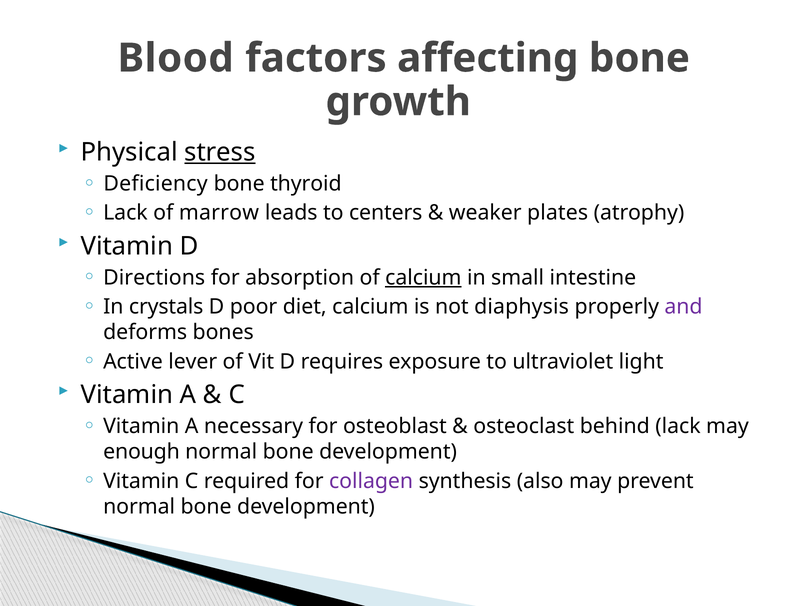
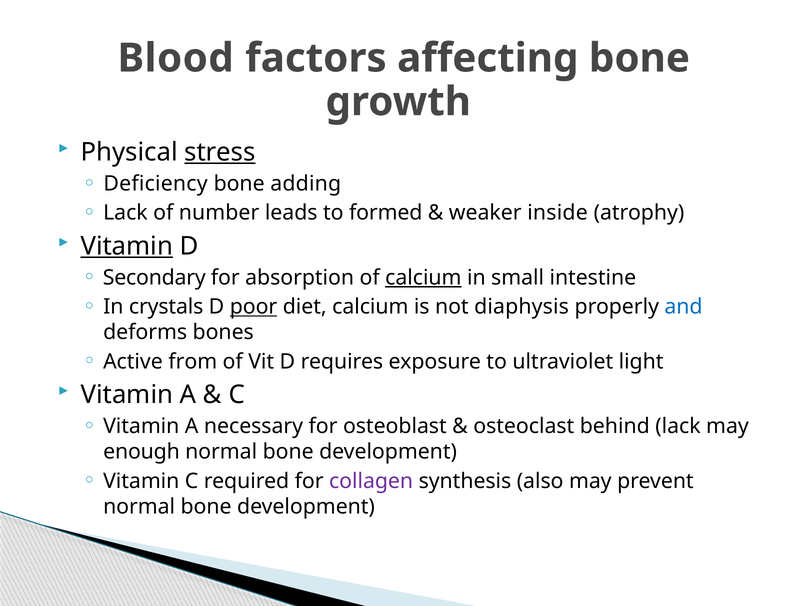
thyroid: thyroid -> adding
marrow: marrow -> number
centers: centers -> formed
plates: plates -> inside
Vitamin at (127, 246) underline: none -> present
Directions: Directions -> Secondary
poor underline: none -> present
and colour: purple -> blue
lever: lever -> from
